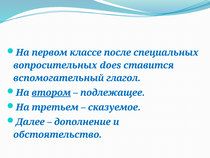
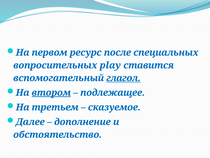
классе: классе -> ресурс
does: does -> play
глагол underline: none -> present
